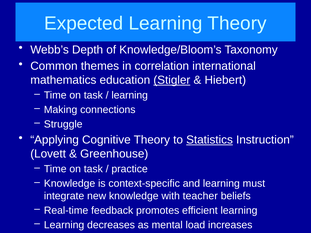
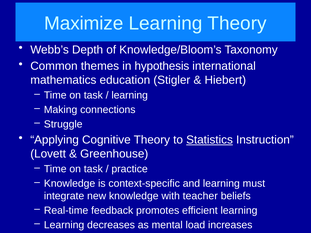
Expected: Expected -> Maximize
correlation: correlation -> hypothesis
Stigler underline: present -> none
